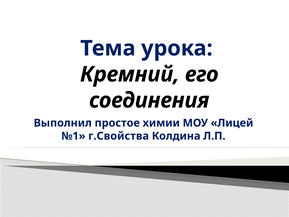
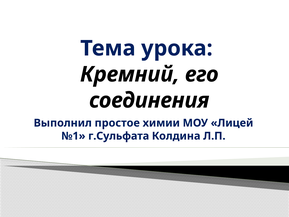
г.Свойства: г.Свойства -> г.Сульфата
